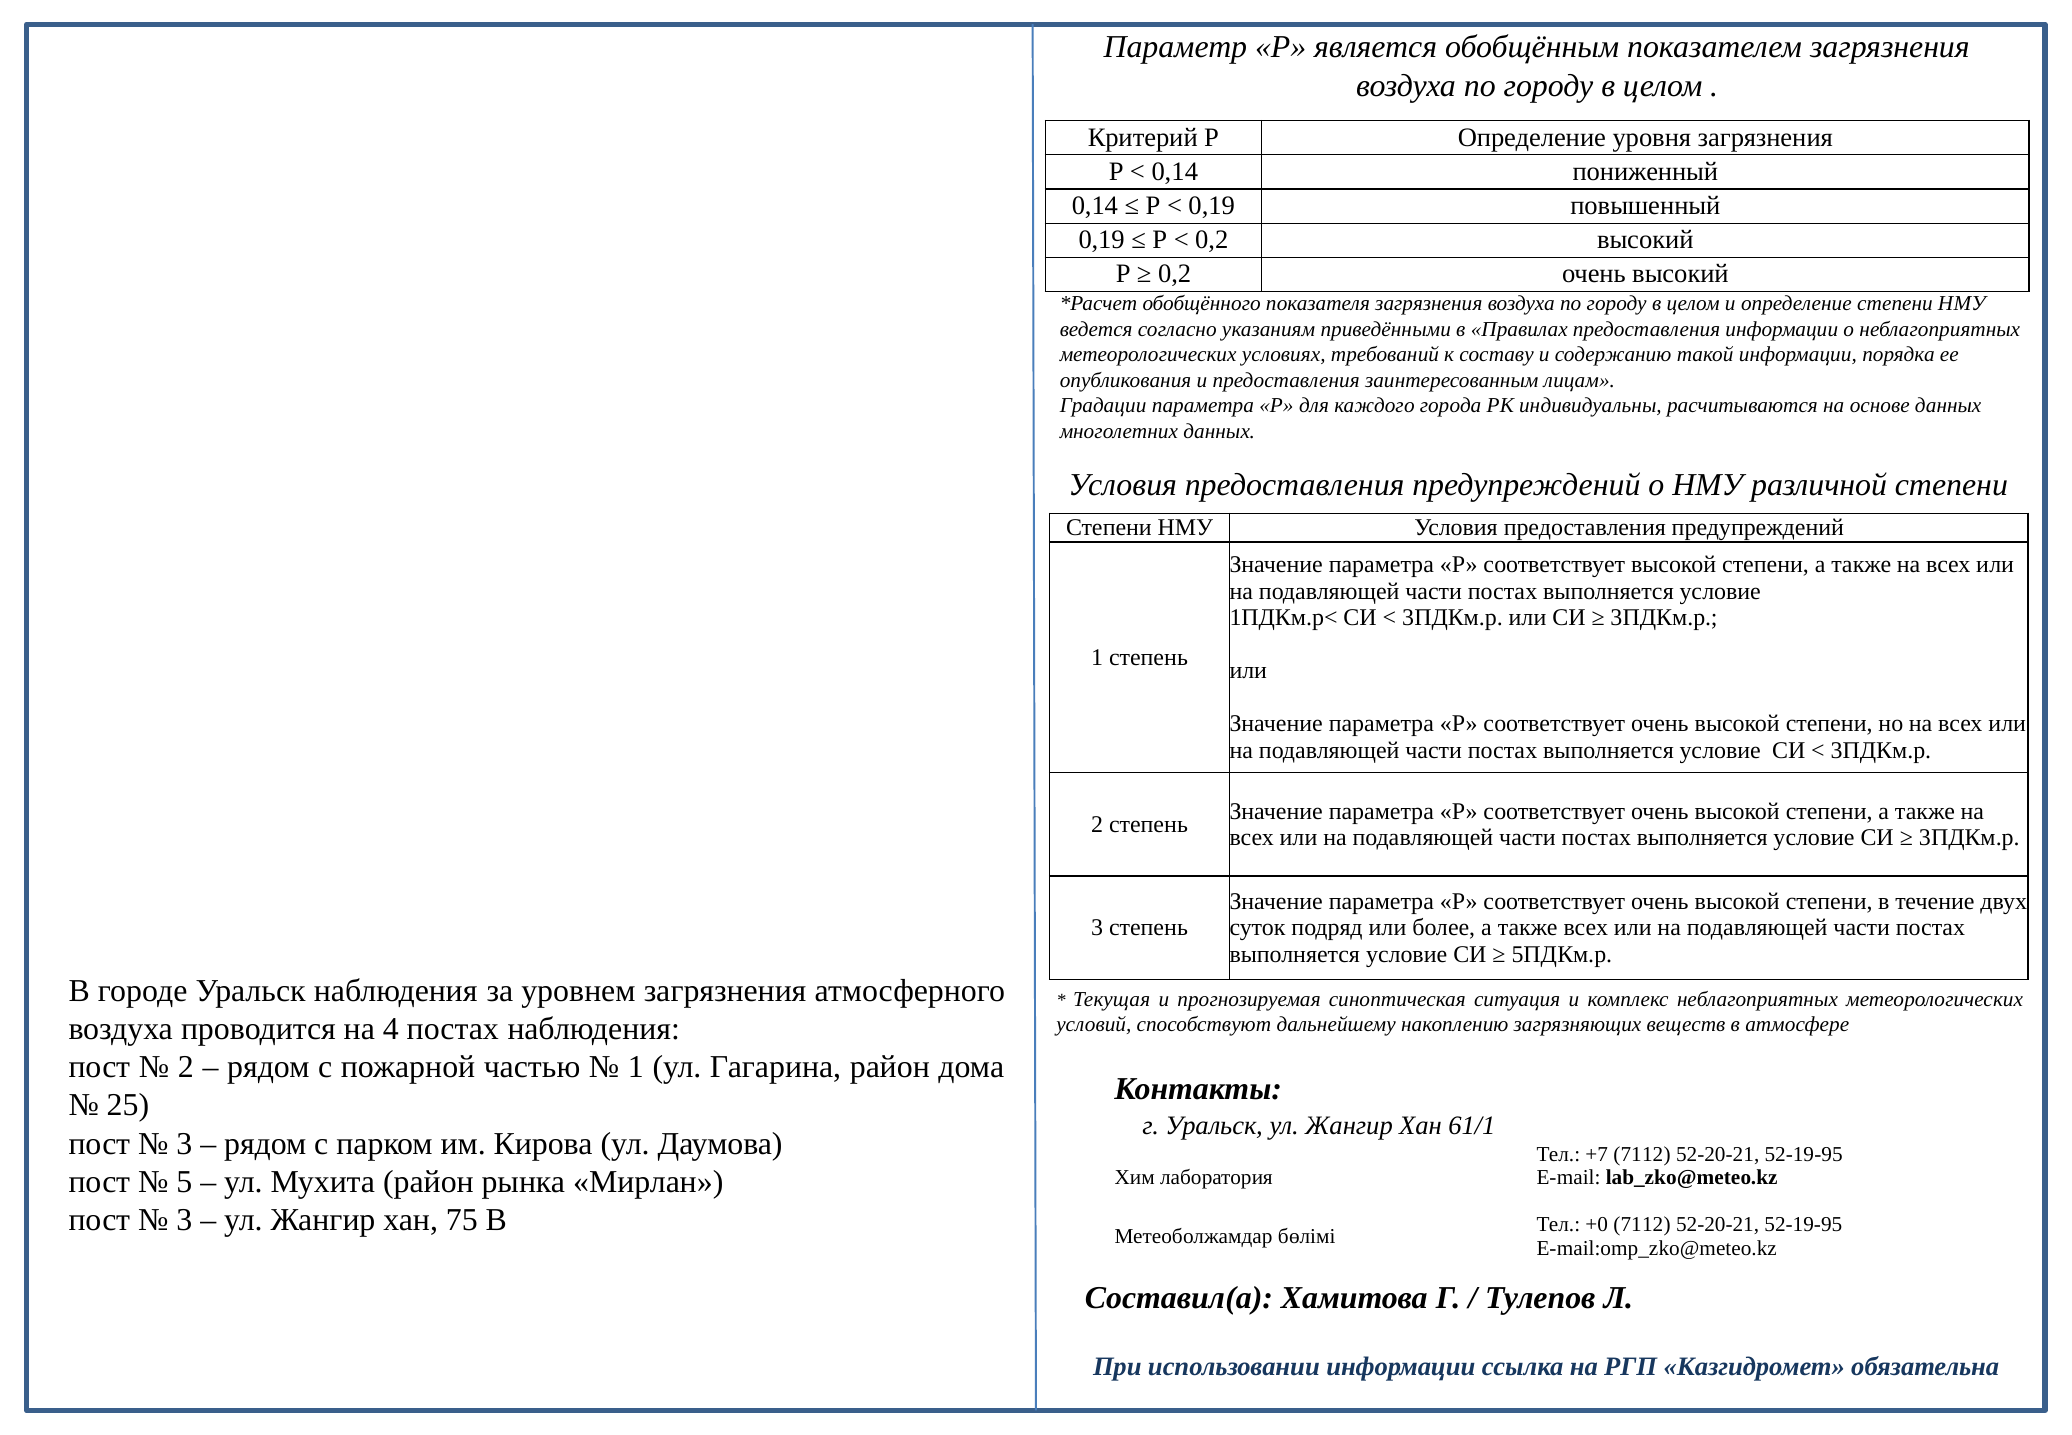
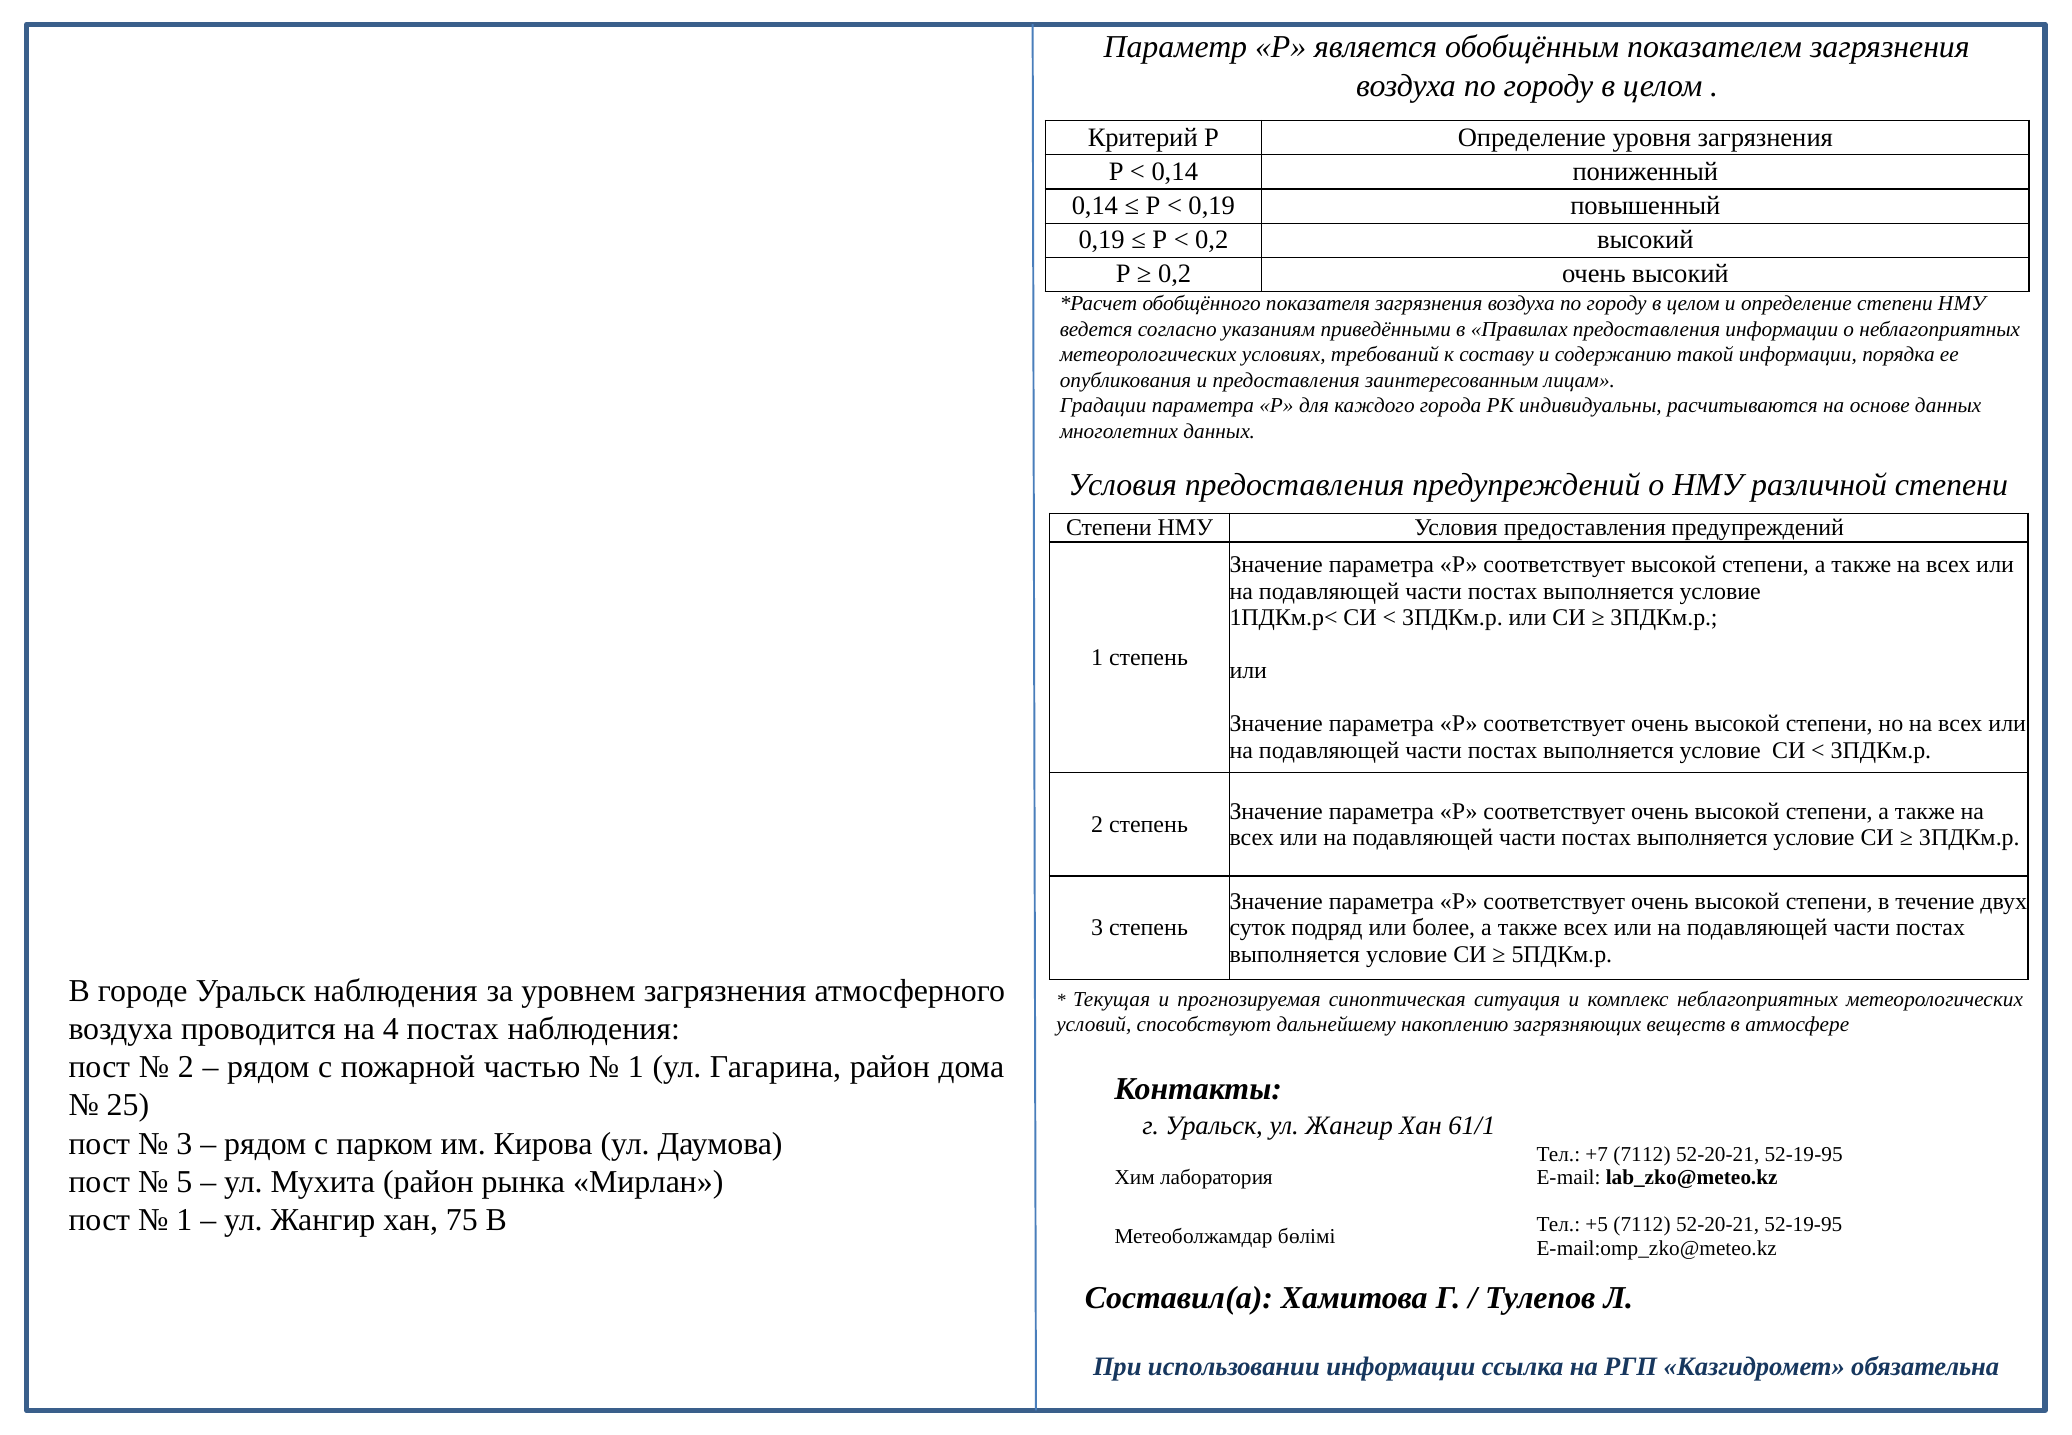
3 at (184, 1220): 3 -> 1
+0: +0 -> +5
